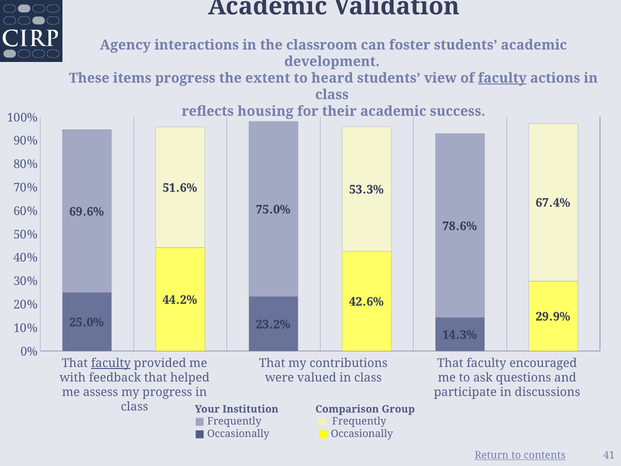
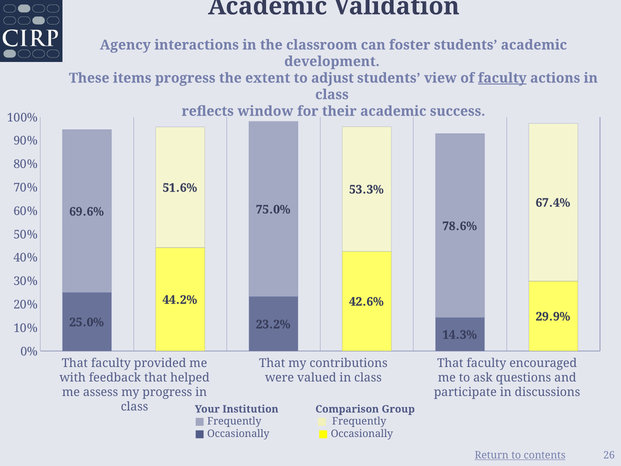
heard: heard -> adjust
housing: housing -> window
faculty at (111, 363) underline: present -> none
41: 41 -> 26
